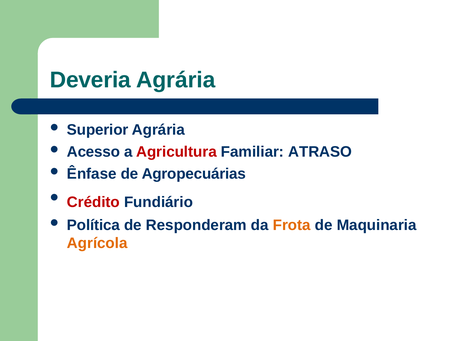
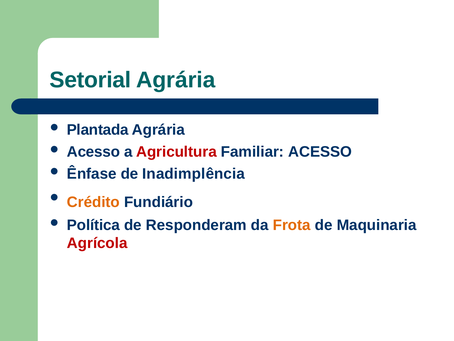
Deveria: Deveria -> Setorial
Superior: Superior -> Plantada
Familiar ATRASO: ATRASO -> ACESSO
Agropecuárias: Agropecuárias -> Inadimplência
Crédito colour: red -> orange
Agrícola colour: orange -> red
